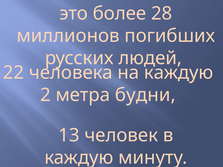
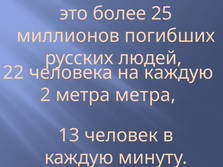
28: 28 -> 25
метра будни: будни -> метра
